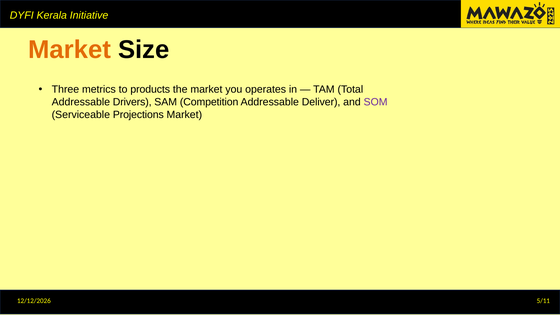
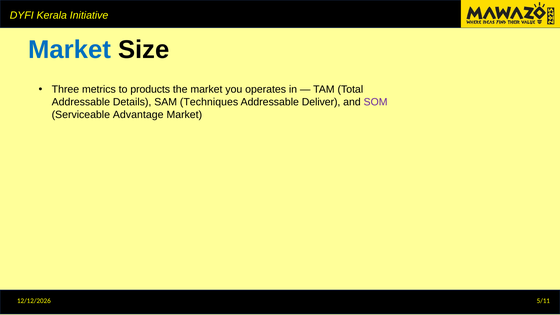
Market at (70, 50) colour: orange -> blue
Drivers: Drivers -> Details
Competition: Competition -> Techniques
Projections: Projections -> Advantage
